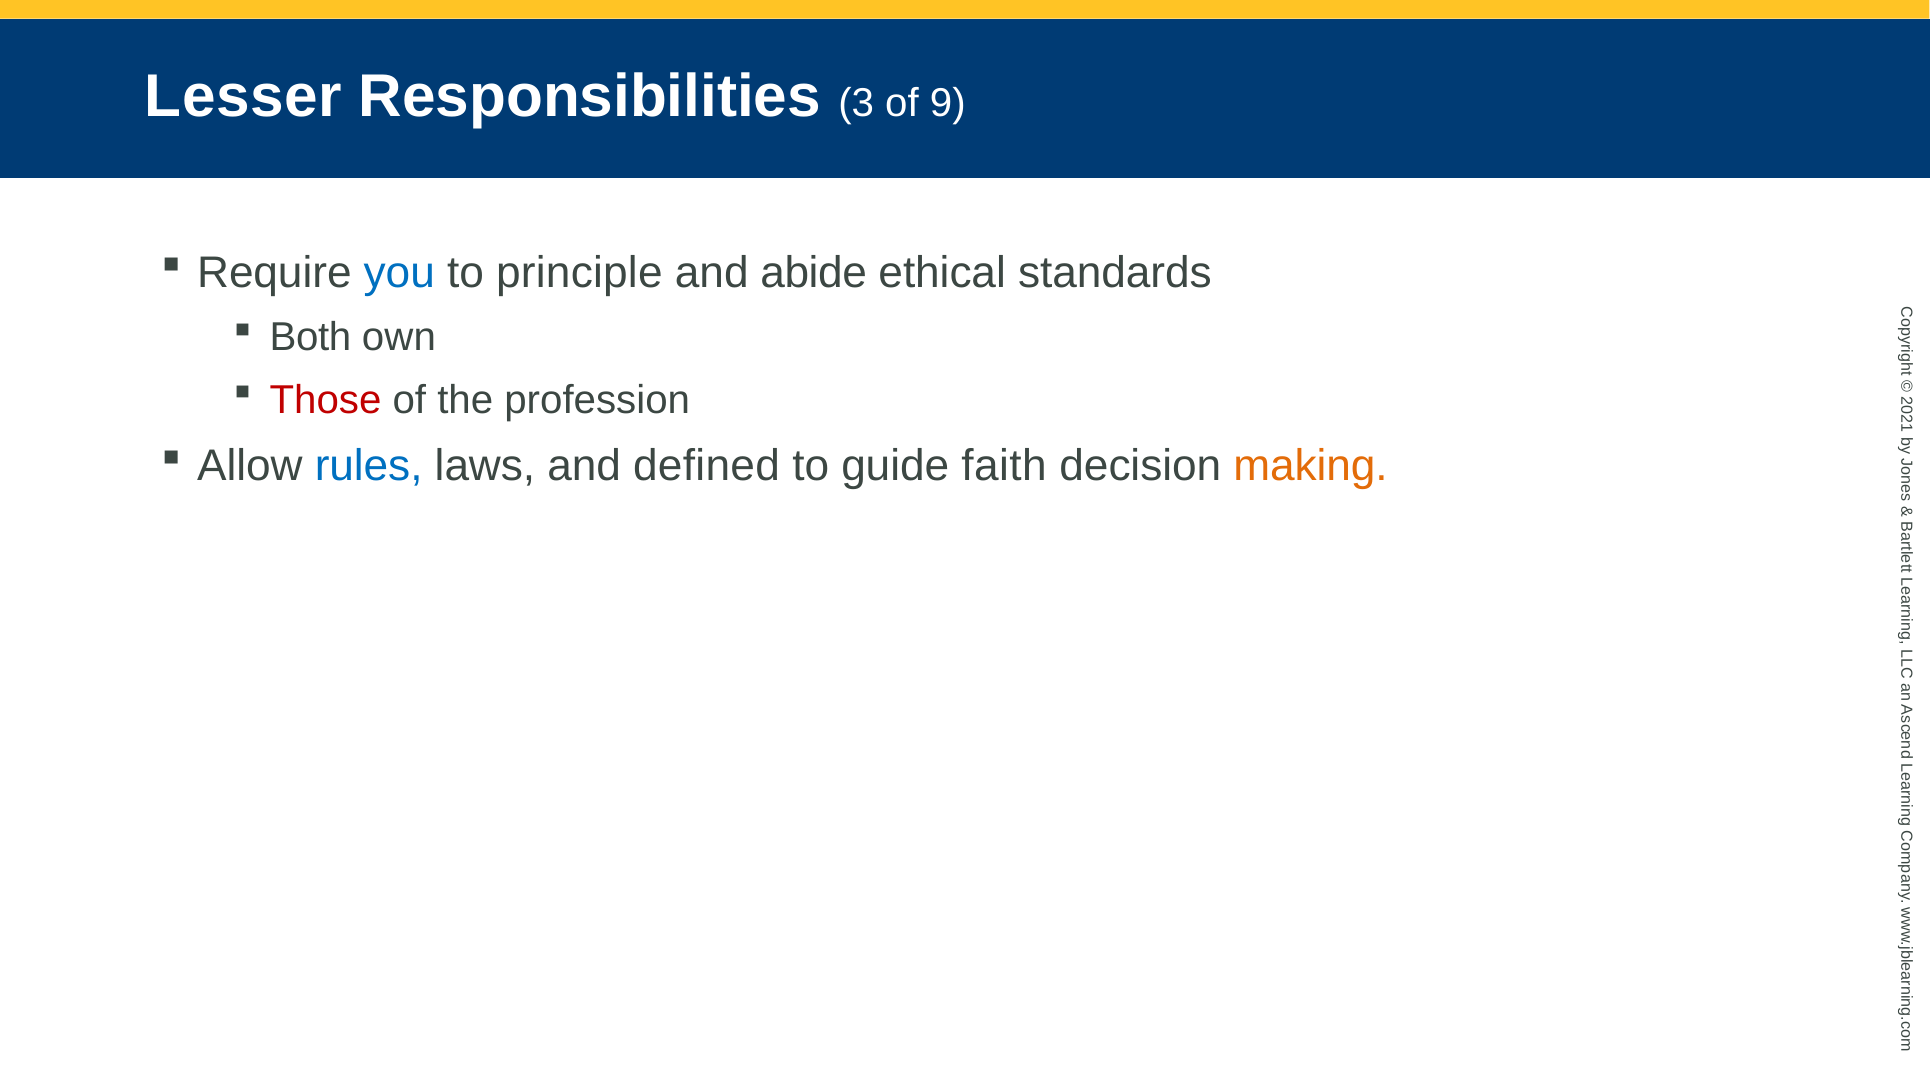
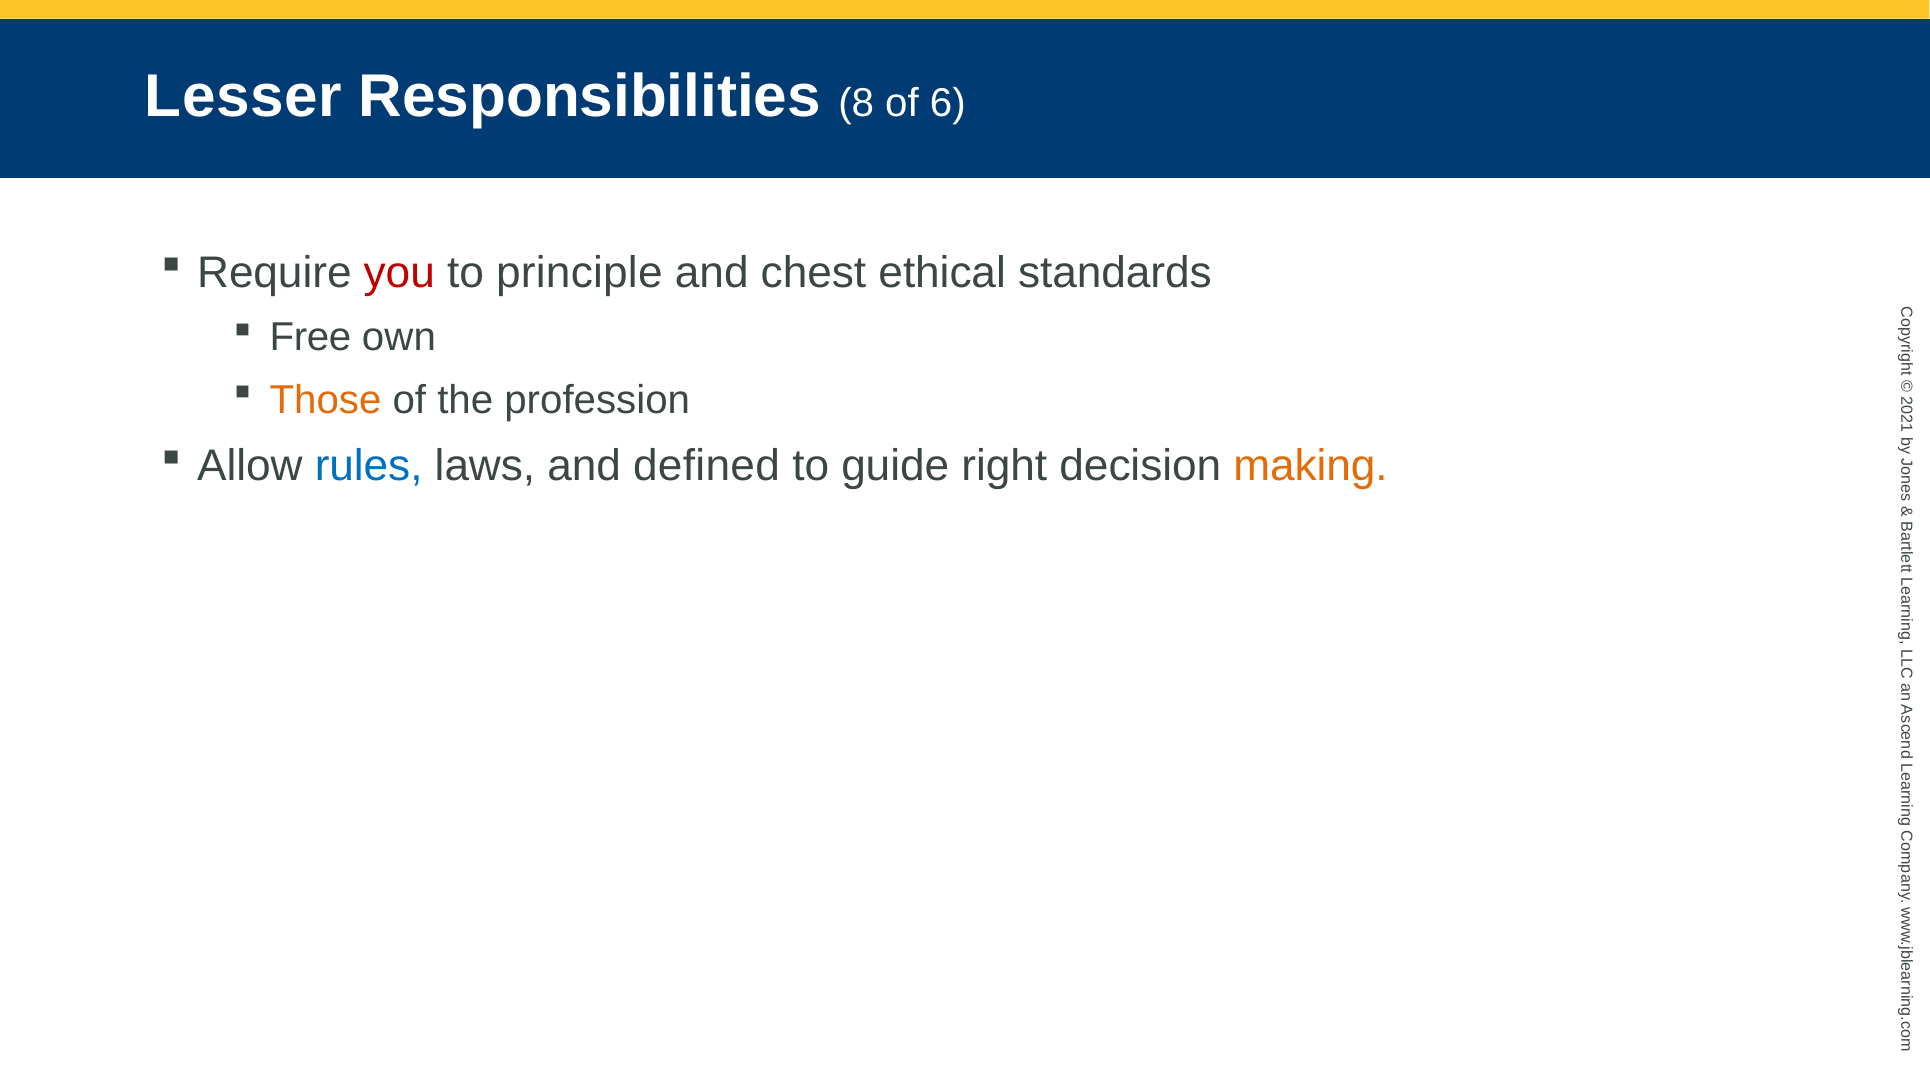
3: 3 -> 8
9: 9 -> 6
you colour: blue -> red
abide: abide -> chest
Both: Both -> Free
Those colour: red -> orange
faith: faith -> right
